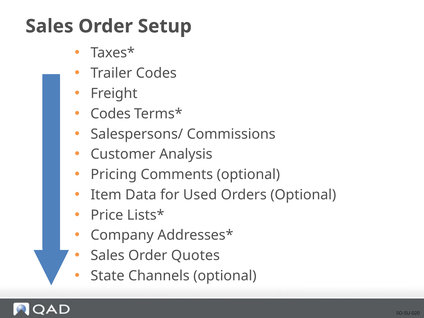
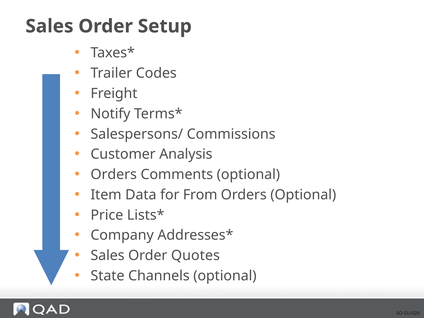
Codes at (111, 114): Codes -> Notify
Pricing at (114, 175): Pricing -> Orders
Used: Used -> From
